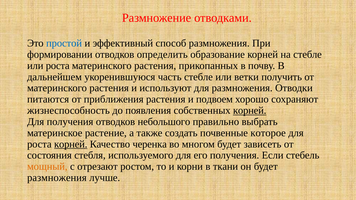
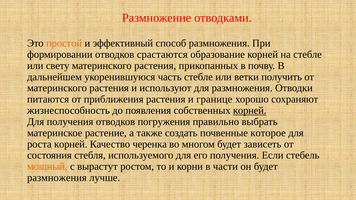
простой colour: blue -> orange
определить: определить -> срастаются
или роста: роста -> свету
подвоем: подвоем -> границе
небольшого: небольшого -> погружения
корней at (71, 144) underline: present -> none
отрезают: отрезают -> вырастут
ткани: ткани -> части
